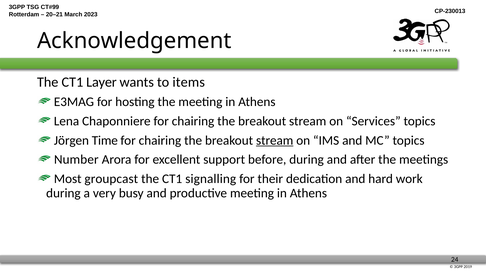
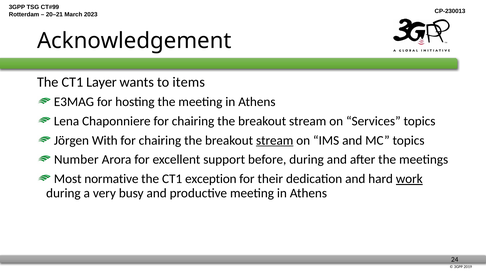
Time: Time -> With
groupcast: groupcast -> normative
signalling: signalling -> exception
work underline: none -> present
